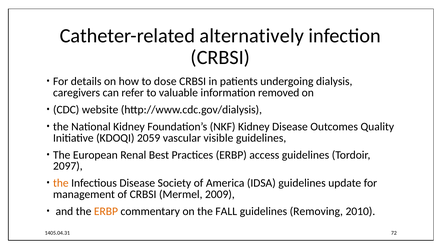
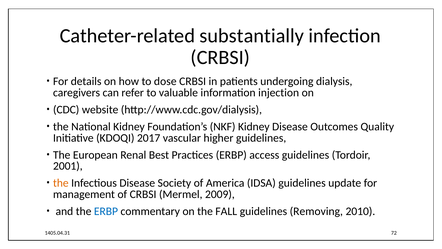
alternatively: alternatively -> substantially
removed: removed -> injection
2059: 2059 -> 2017
visible: visible -> higher
2097: 2097 -> 2001
ERBP at (106, 211) colour: orange -> blue
